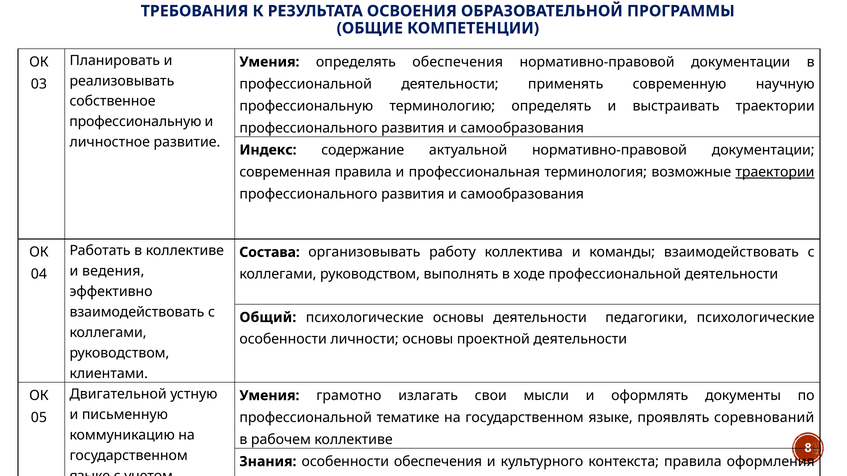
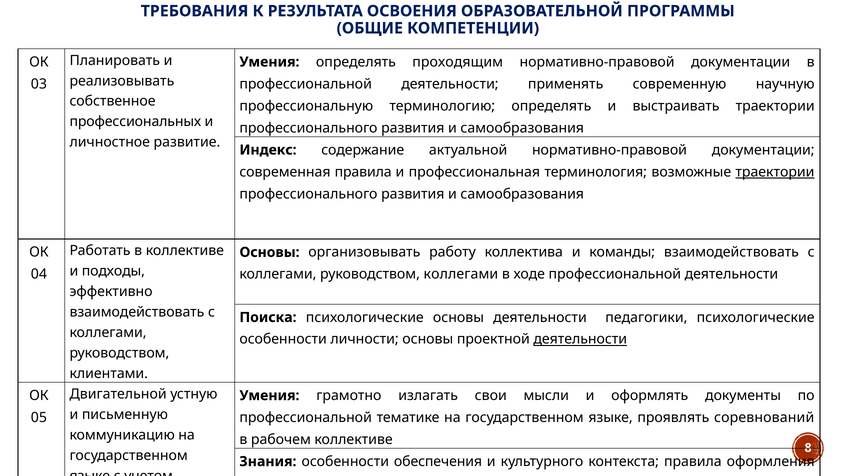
определять обеспечения: обеспечения -> проходящим
профессиональную at (135, 122): профессиональную -> профессиональных
Состава at (270, 252): Состава -> Основы
ведения: ведения -> подходы
руководством выполнять: выполнять -> коллегами
Общий: Общий -> Поиска
деятельности at (580, 340) underline: none -> present
